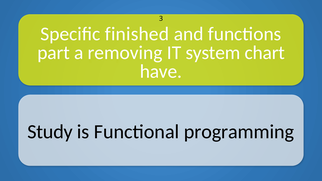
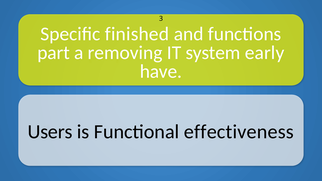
chart: chart -> early
Study: Study -> Users
programming: programming -> effectiveness
